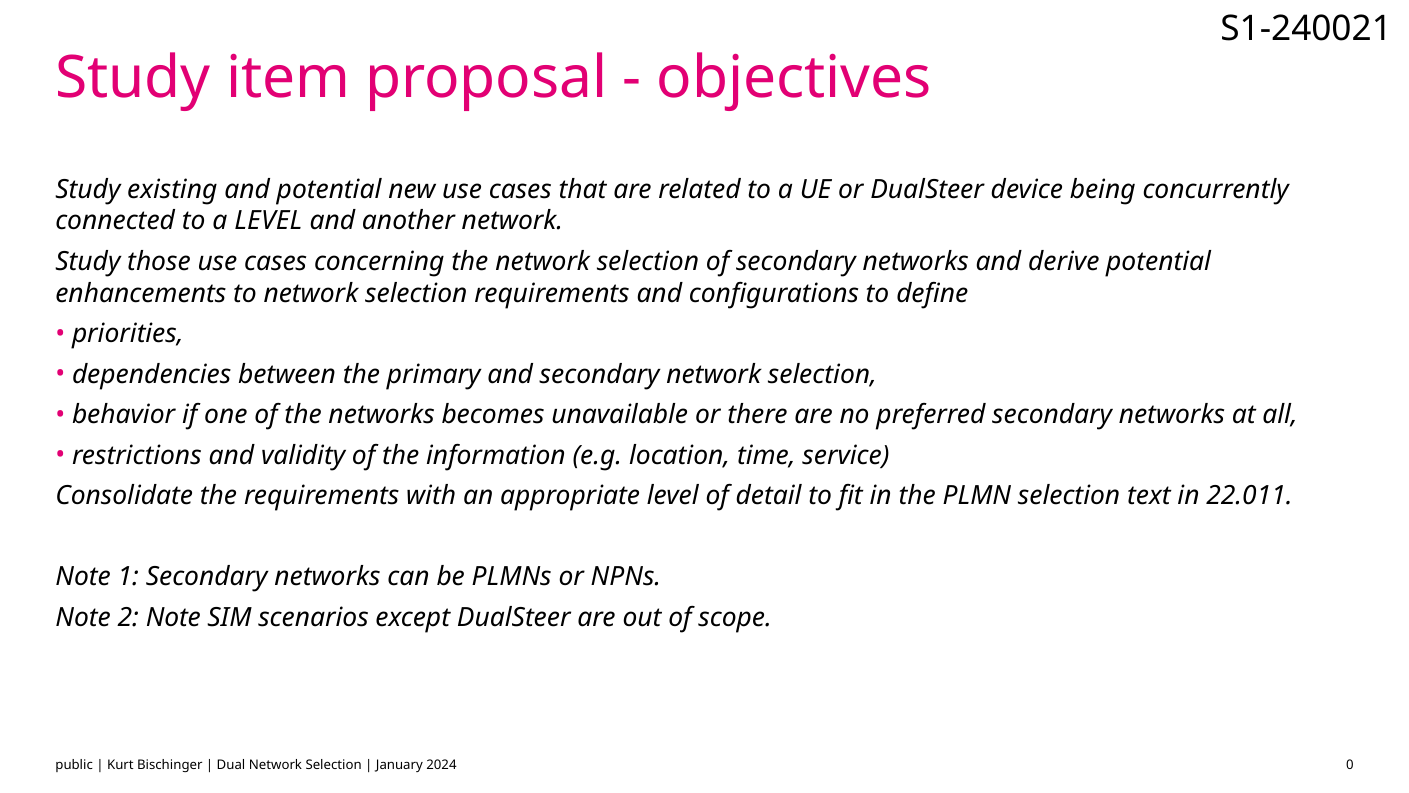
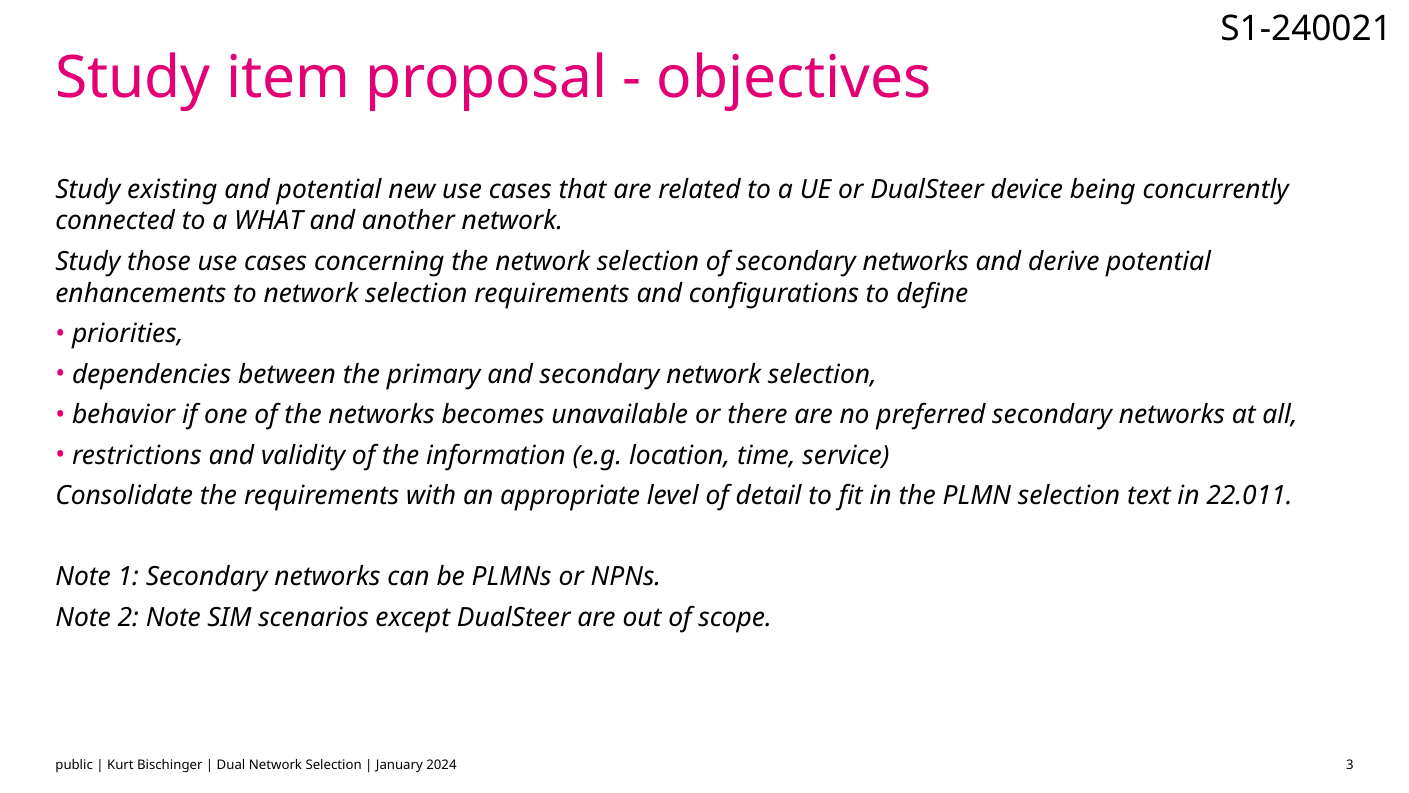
a LEVEL: LEVEL -> WHAT
0: 0 -> 3
